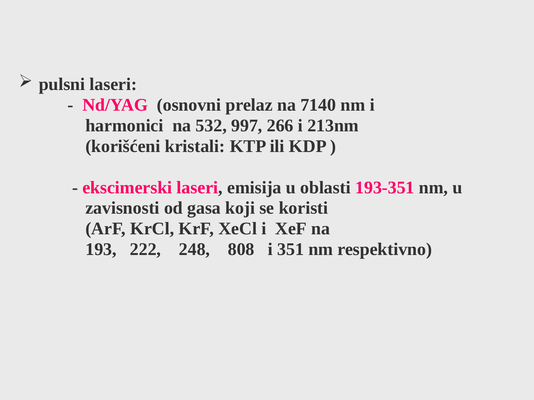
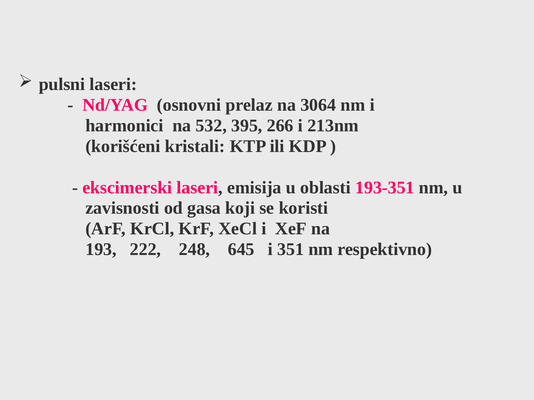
7140: 7140 -> 3064
997: 997 -> 395
808: 808 -> 645
